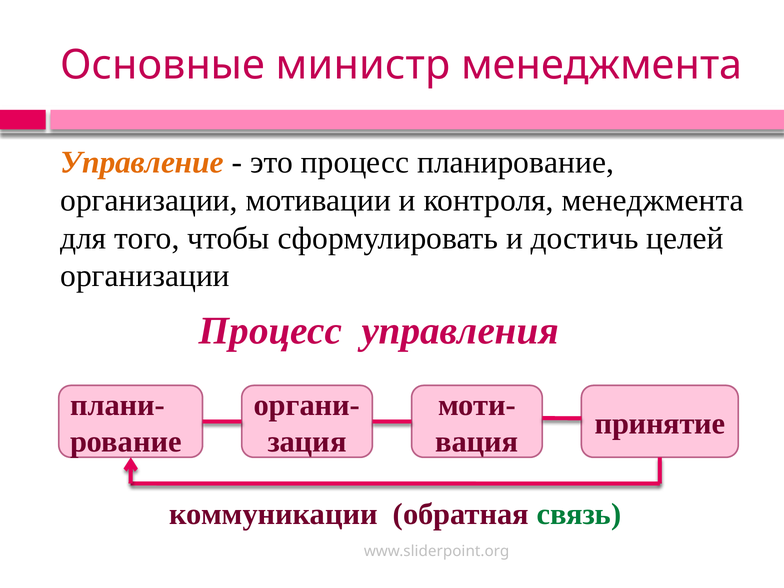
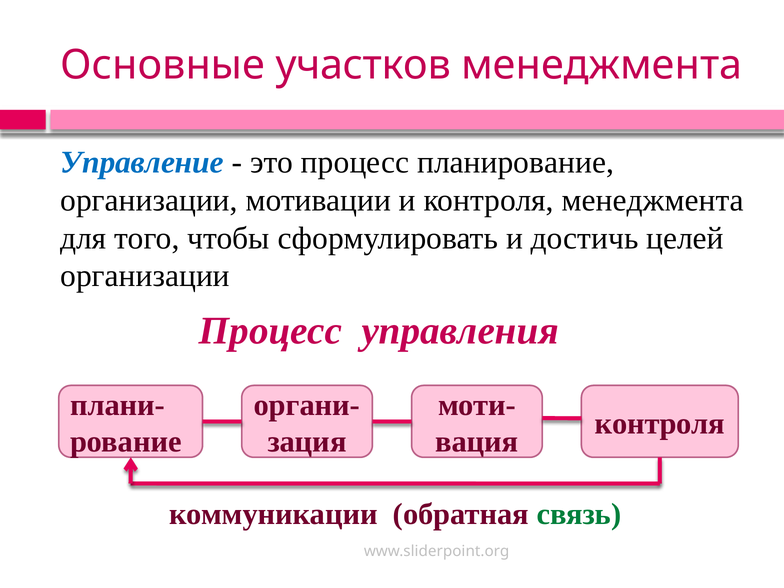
министр: министр -> участков
Управление colour: orange -> blue
принятие at (660, 423): принятие -> контроля
